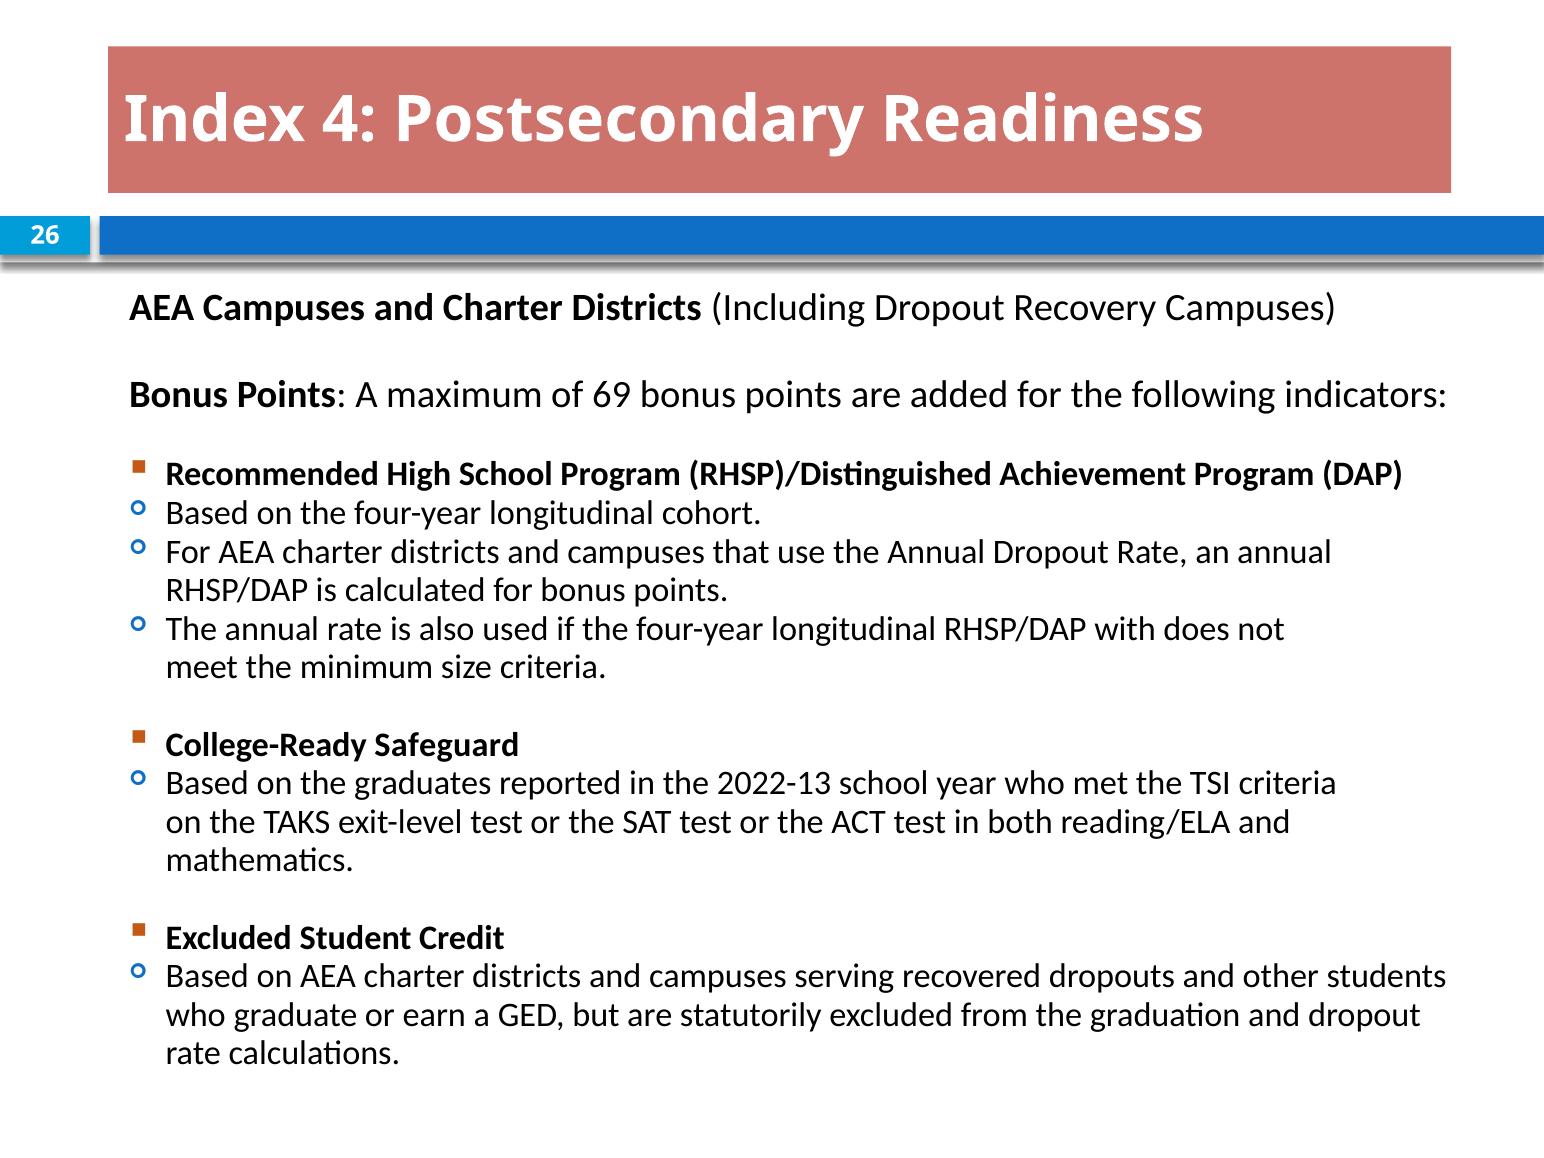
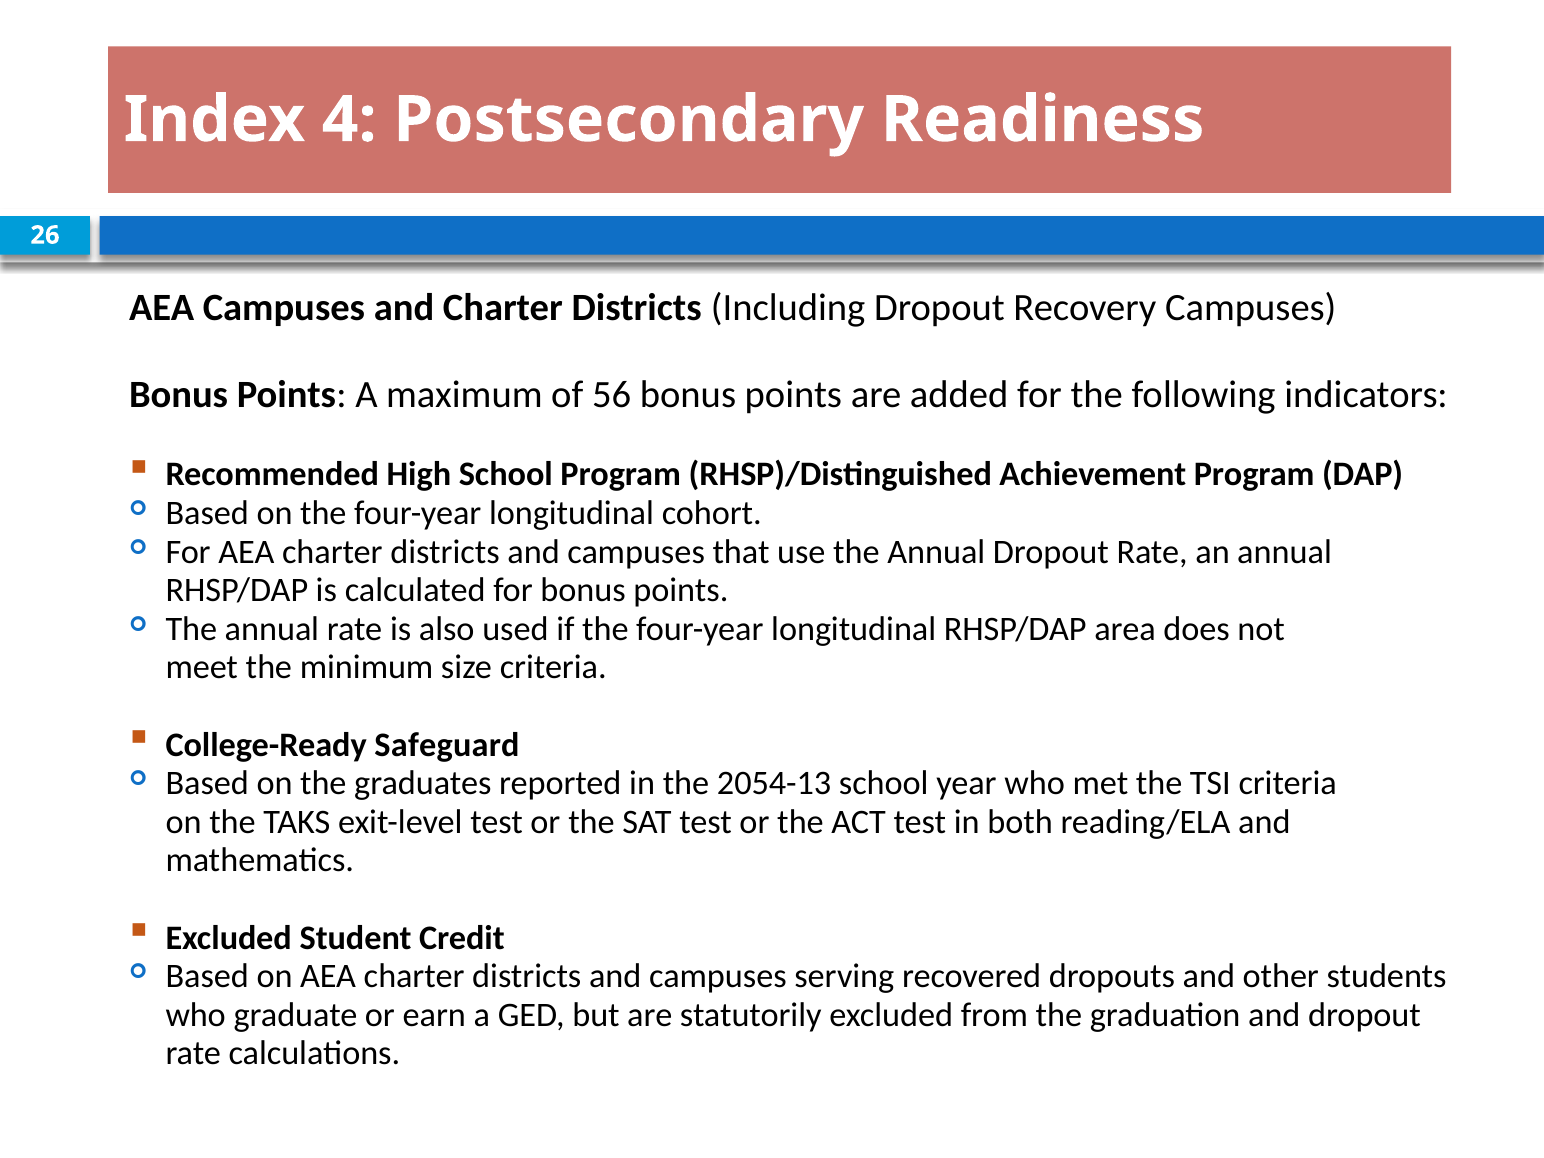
69: 69 -> 56
with: with -> area
2022-13: 2022-13 -> 2054-13
